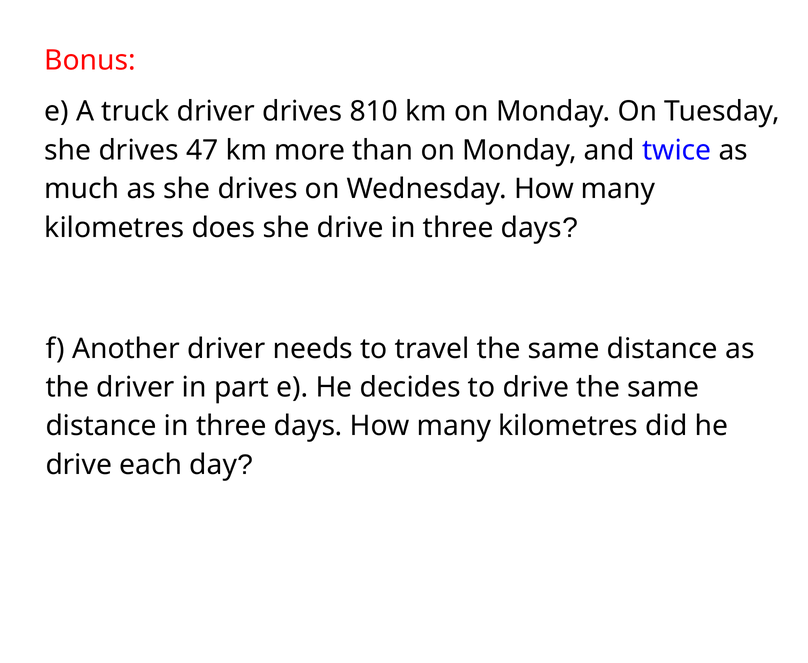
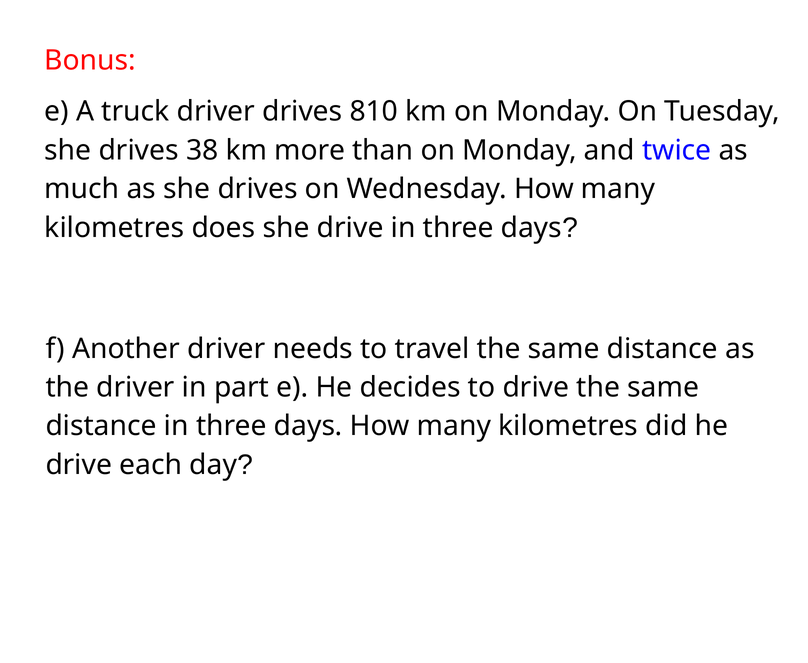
47: 47 -> 38
